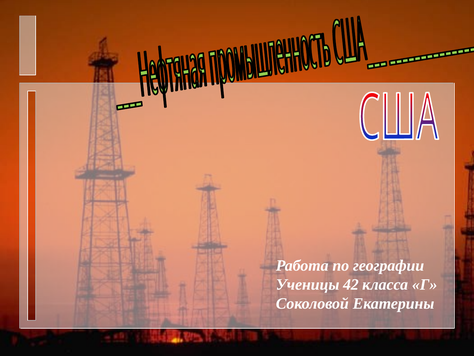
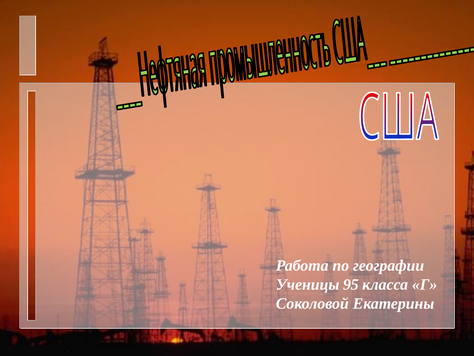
42: 42 -> 95
